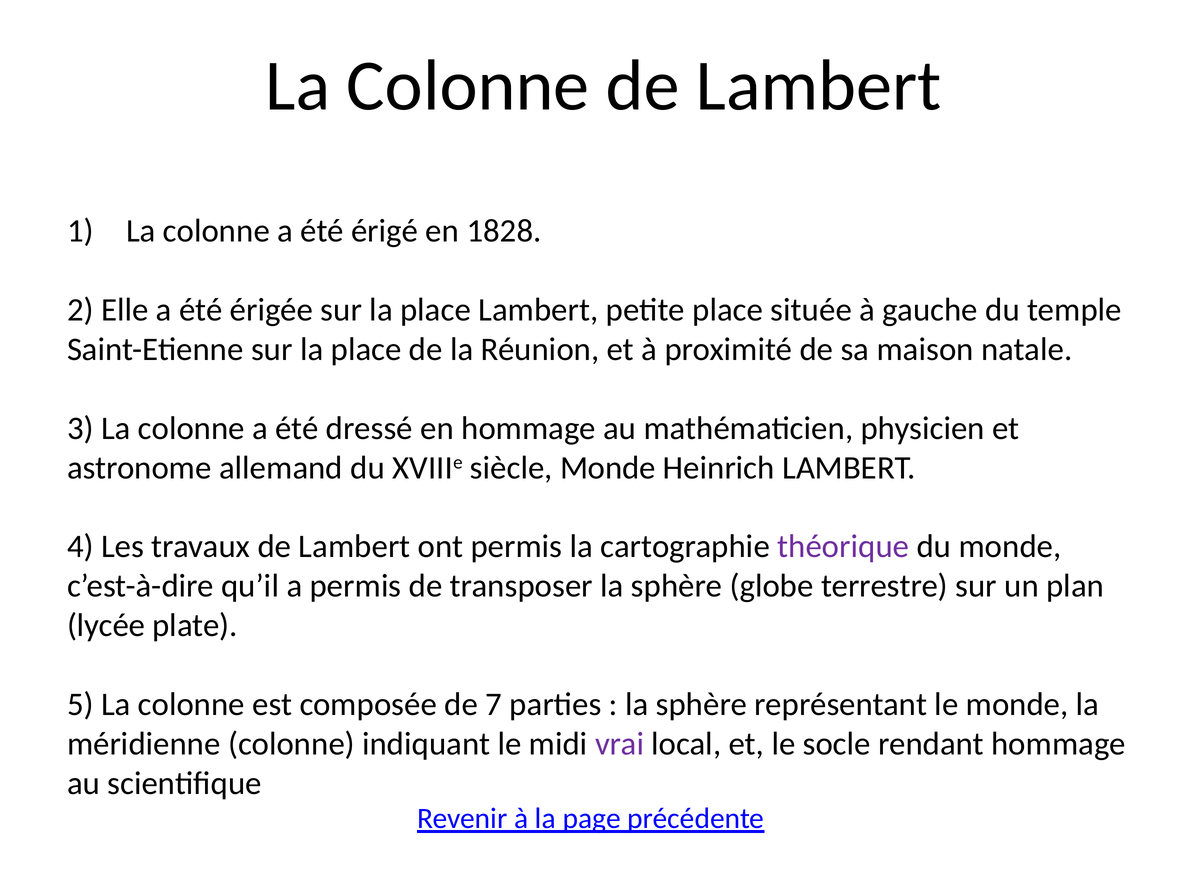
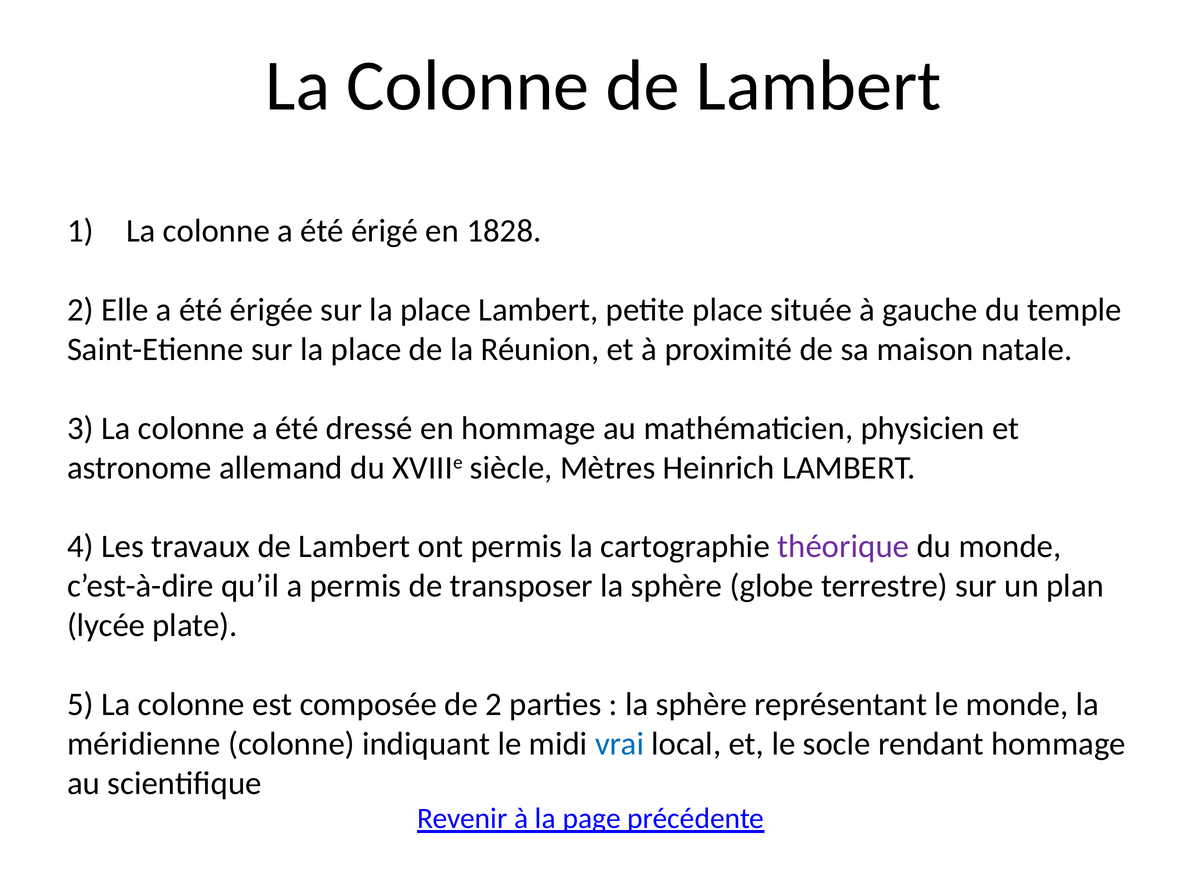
siècle Monde: Monde -> Mètres
de 7: 7 -> 2
vrai colour: purple -> blue
